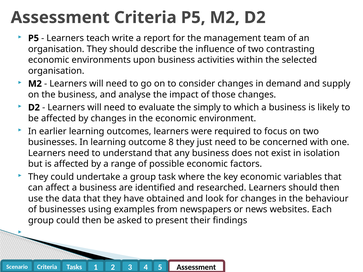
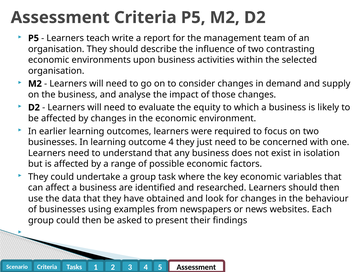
simply: simply -> equity
outcome 8: 8 -> 4
